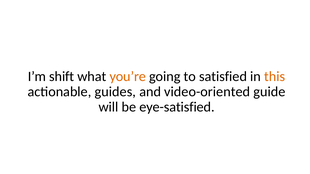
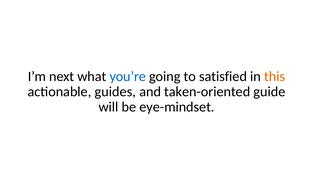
shift: shift -> next
you’re colour: orange -> blue
video-oriented: video-oriented -> taken-oriented
eye-satisfied: eye-satisfied -> eye-mindset
